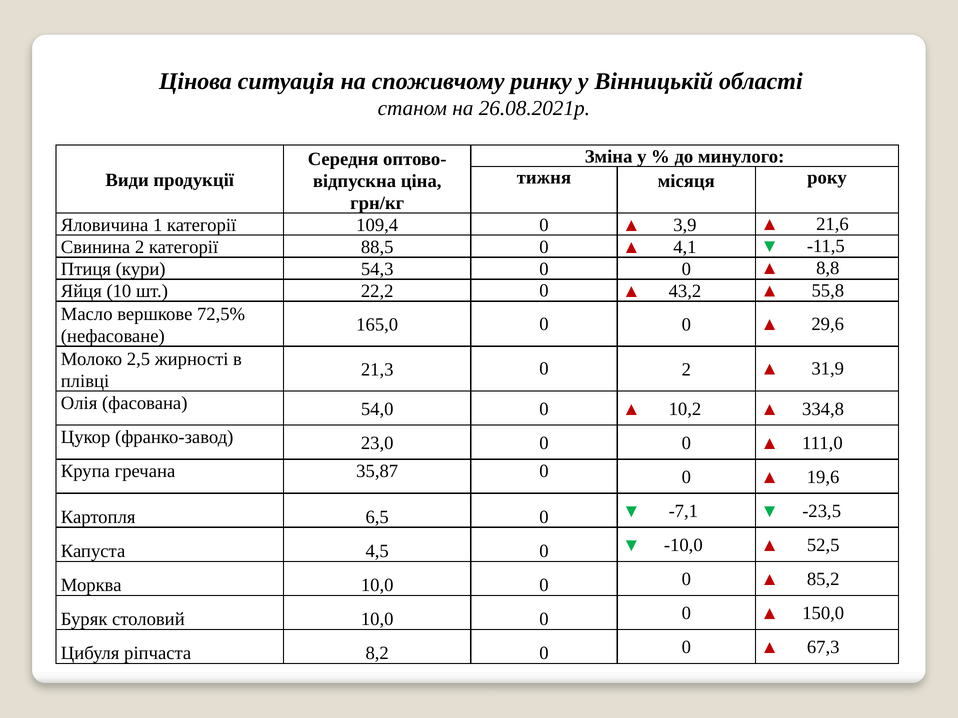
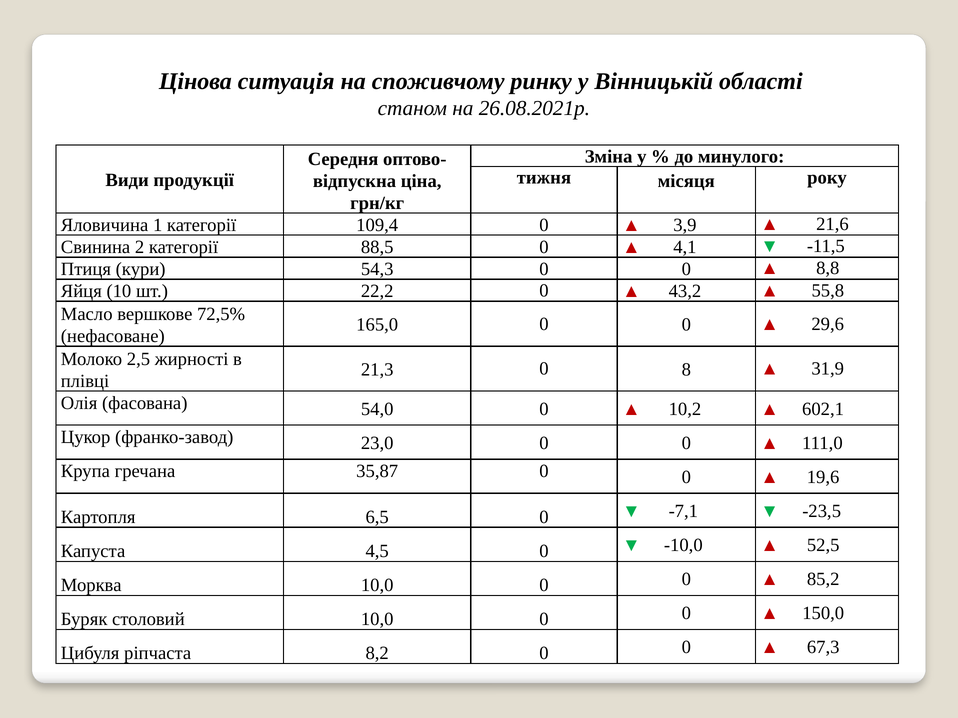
0 2: 2 -> 8
334,8: 334,8 -> 602,1
